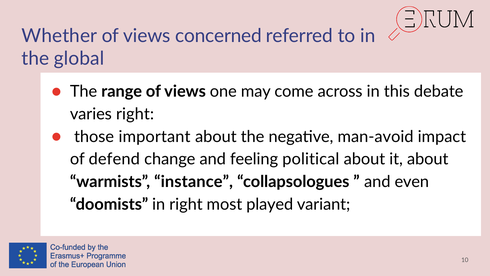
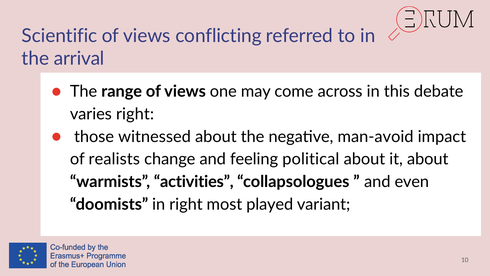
Whether: Whether -> Scientific
concerned: concerned -> conflicting
global: global -> arrival
important: important -> witnessed
defend: defend -> realists
instance: instance -> activities
